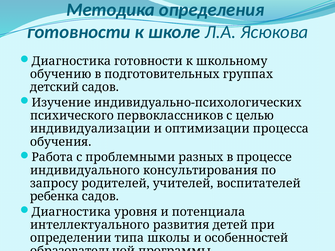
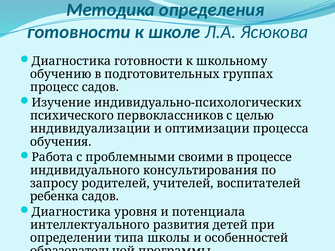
детский: детский -> процесс
разных: разных -> своими
